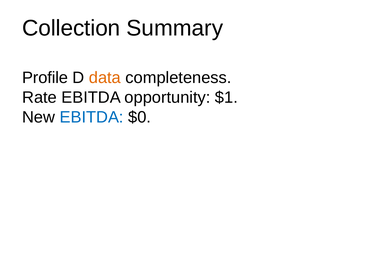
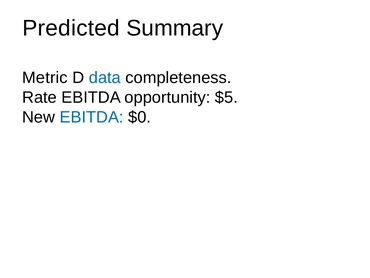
Collection: Collection -> Predicted
Profile: Profile -> Metric
data colour: orange -> blue
$1: $1 -> $5
